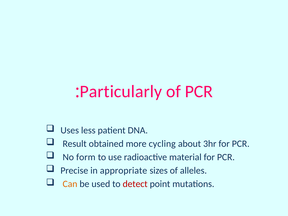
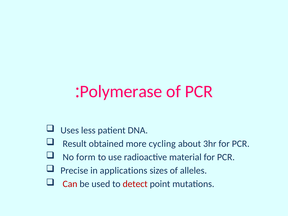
Particularly: Particularly -> Polymerase
appropriate: appropriate -> applications
Can colour: orange -> red
